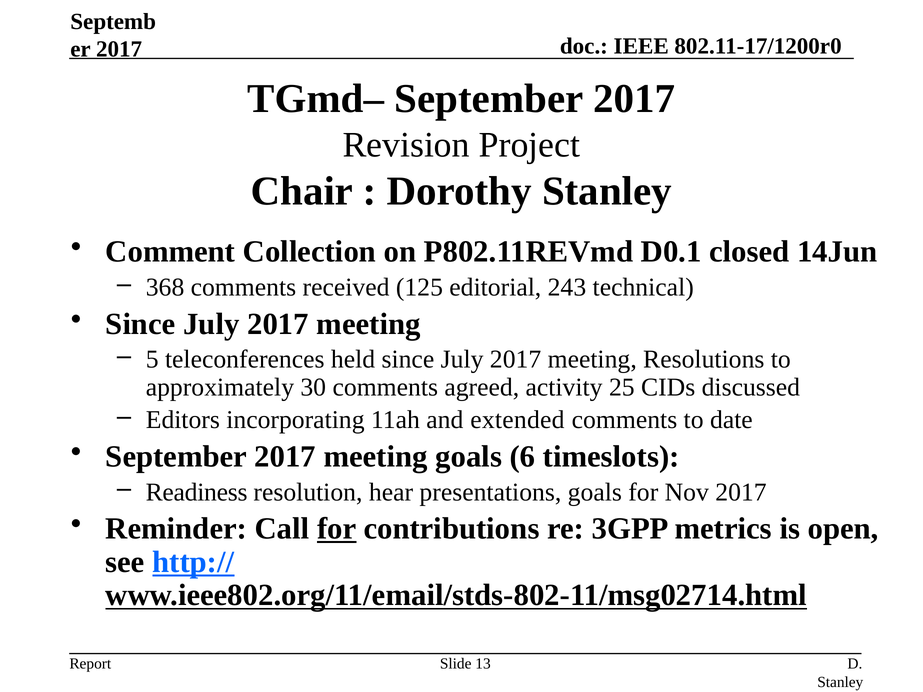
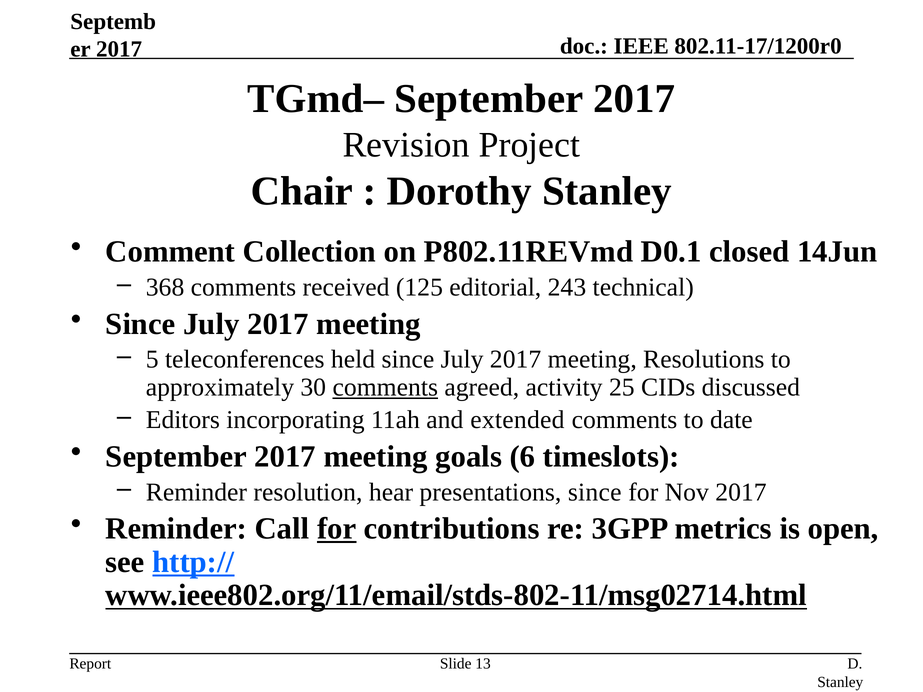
comments at (385, 387) underline: none -> present
Readiness at (197, 492): Readiness -> Reminder
presentations goals: goals -> since
